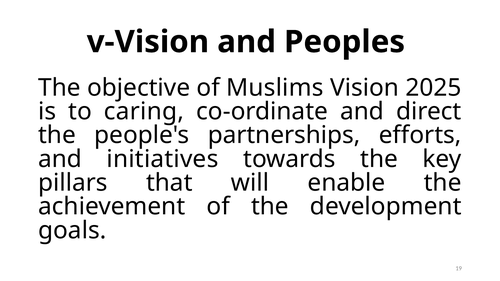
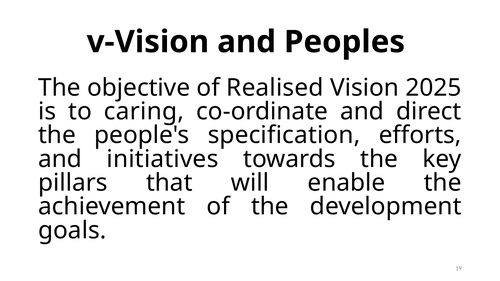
Muslims: Muslims -> Realised
partnerships: partnerships -> specification
